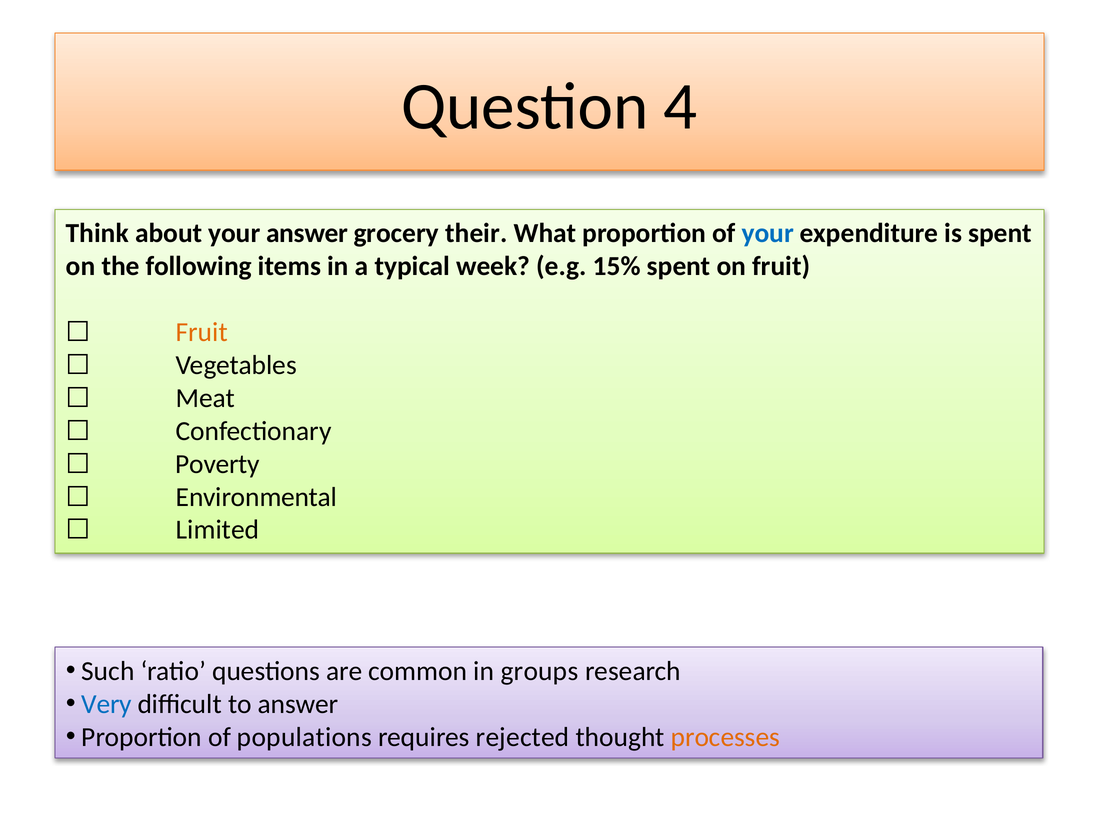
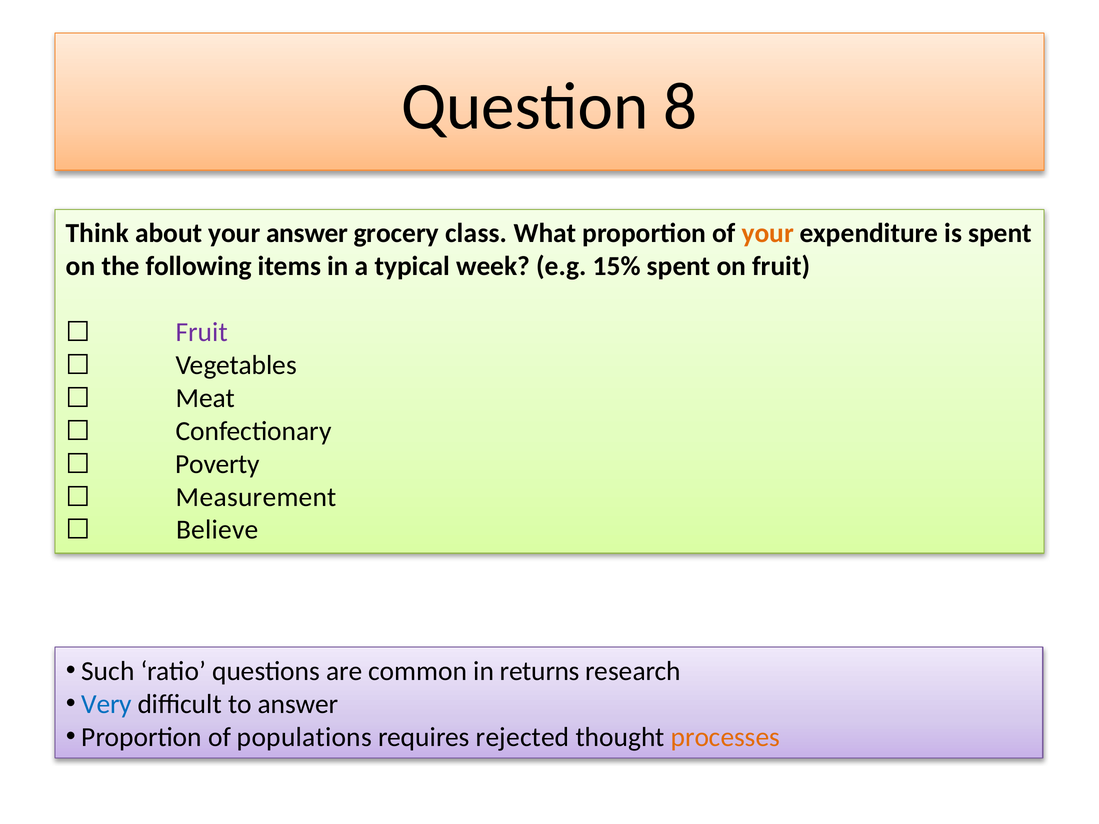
4: 4 -> 8
their: their -> class
your at (768, 233) colour: blue -> orange
Fruit at (202, 332) colour: orange -> purple
Environmental: Environmental -> Measurement
Limited: Limited -> Believe
groups: groups -> returns
